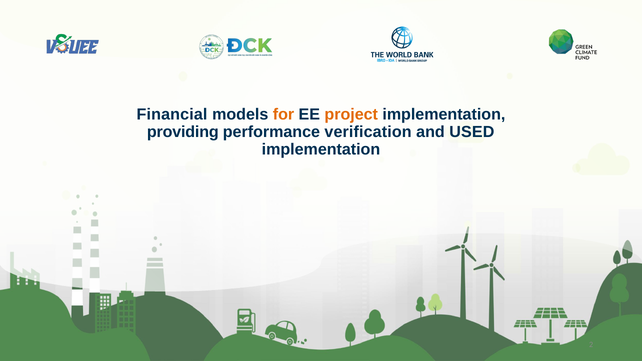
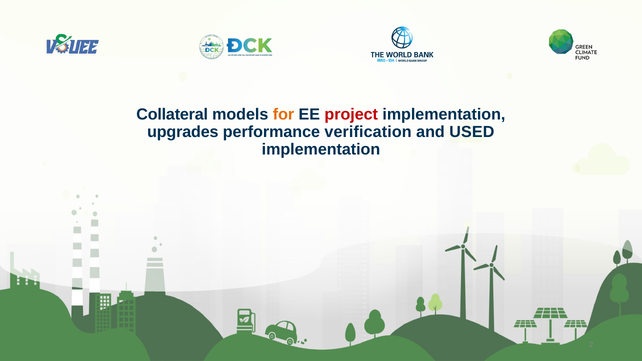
Financial: Financial -> Collateral
project colour: orange -> red
providing: providing -> upgrades
